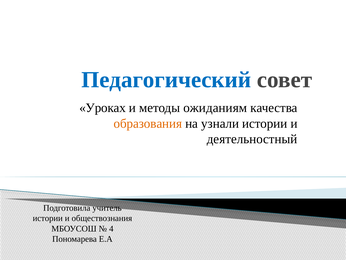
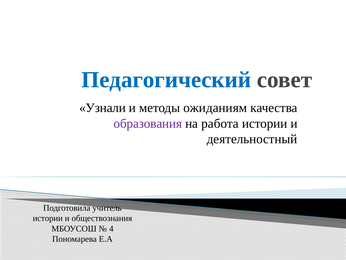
Уроках: Уроках -> Узнали
образования colour: orange -> purple
узнали: узнали -> работа
